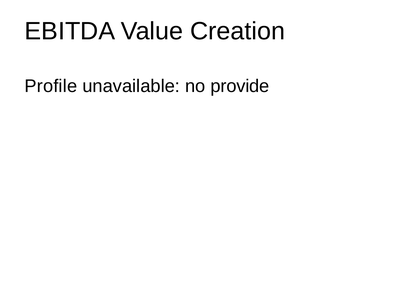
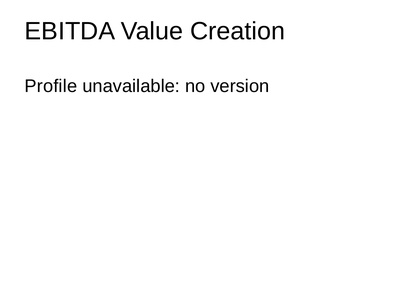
provide: provide -> version
